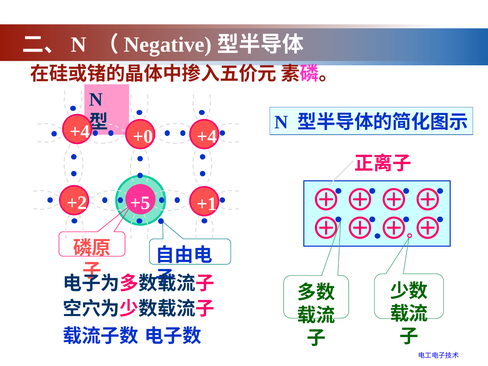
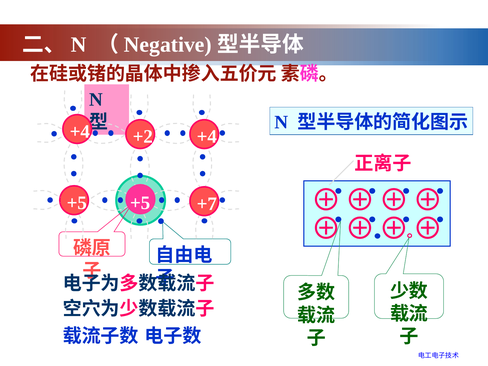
+0: +0 -> +2
+2 at (77, 203): +2 -> +5
+1: +1 -> +7
